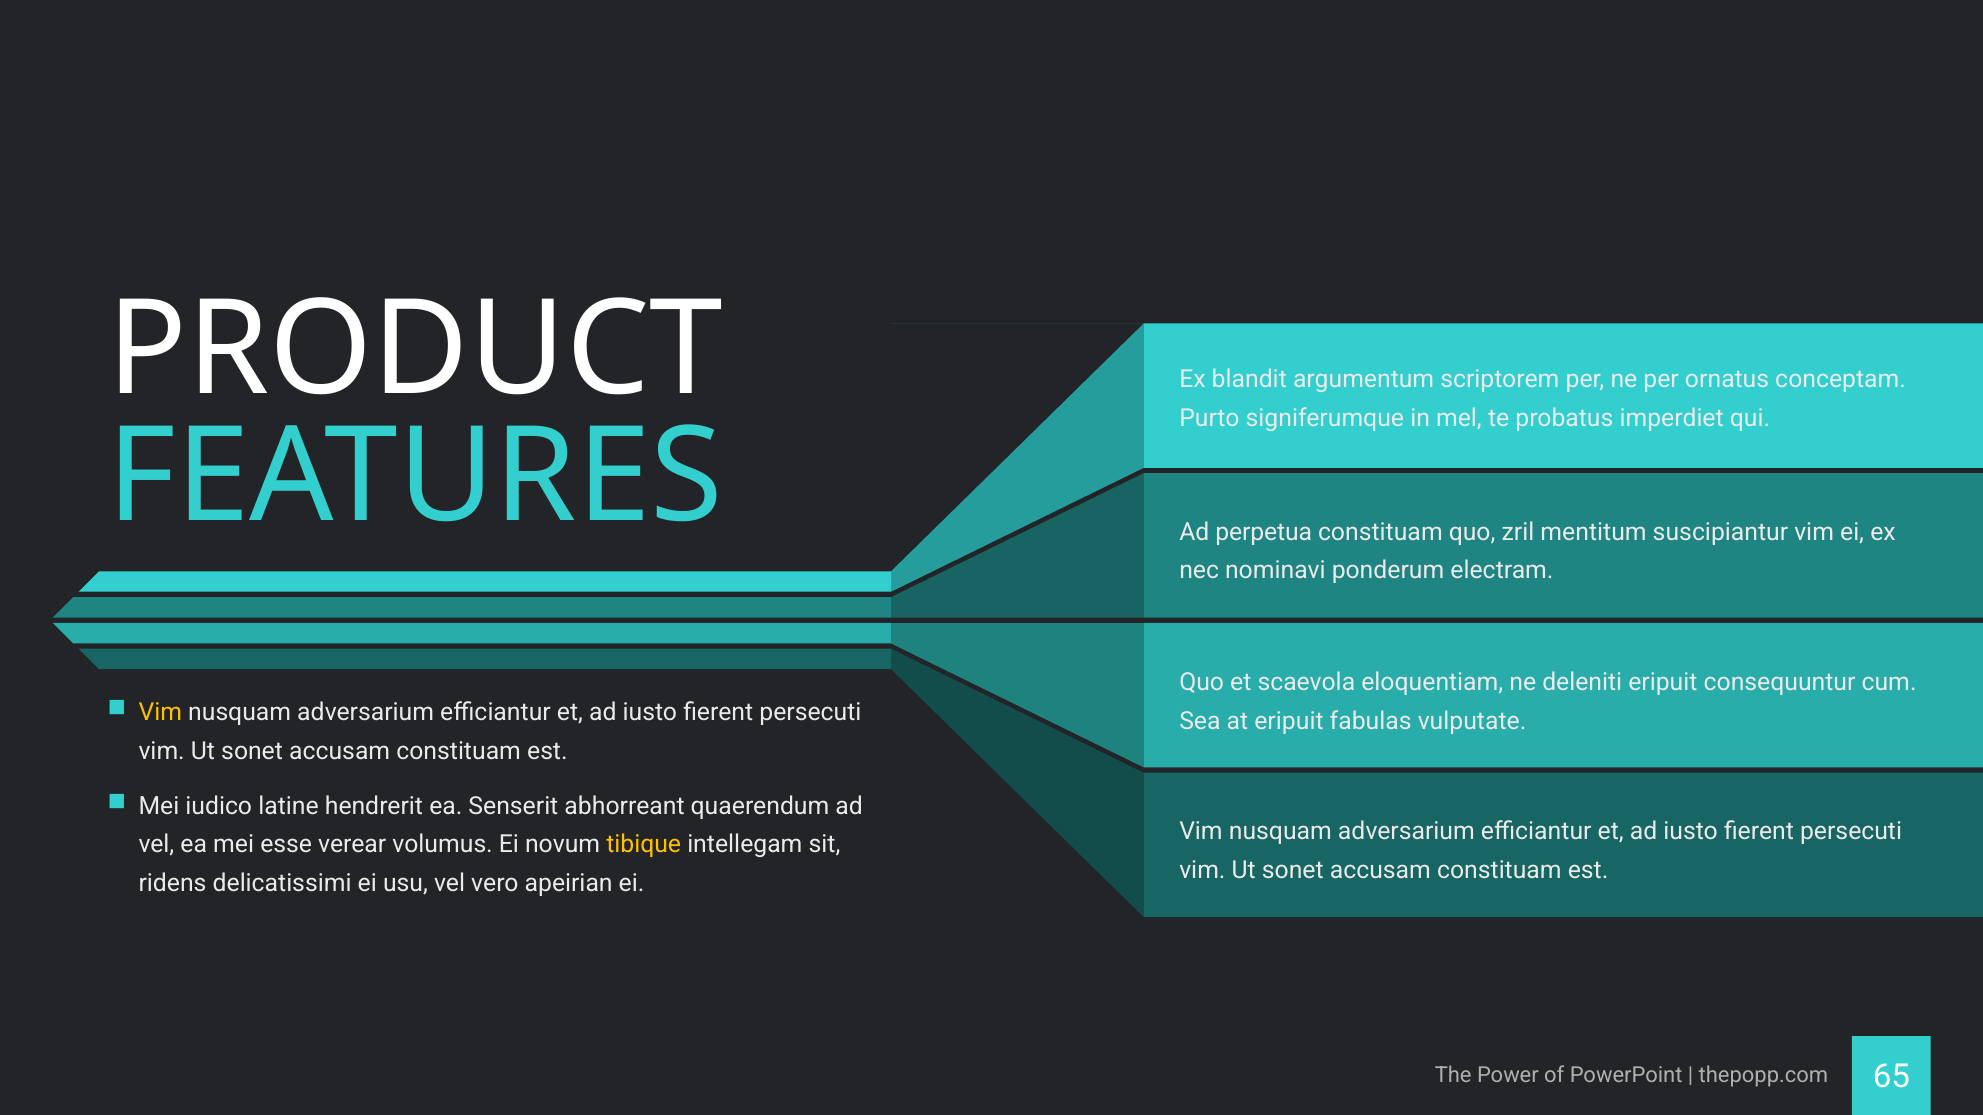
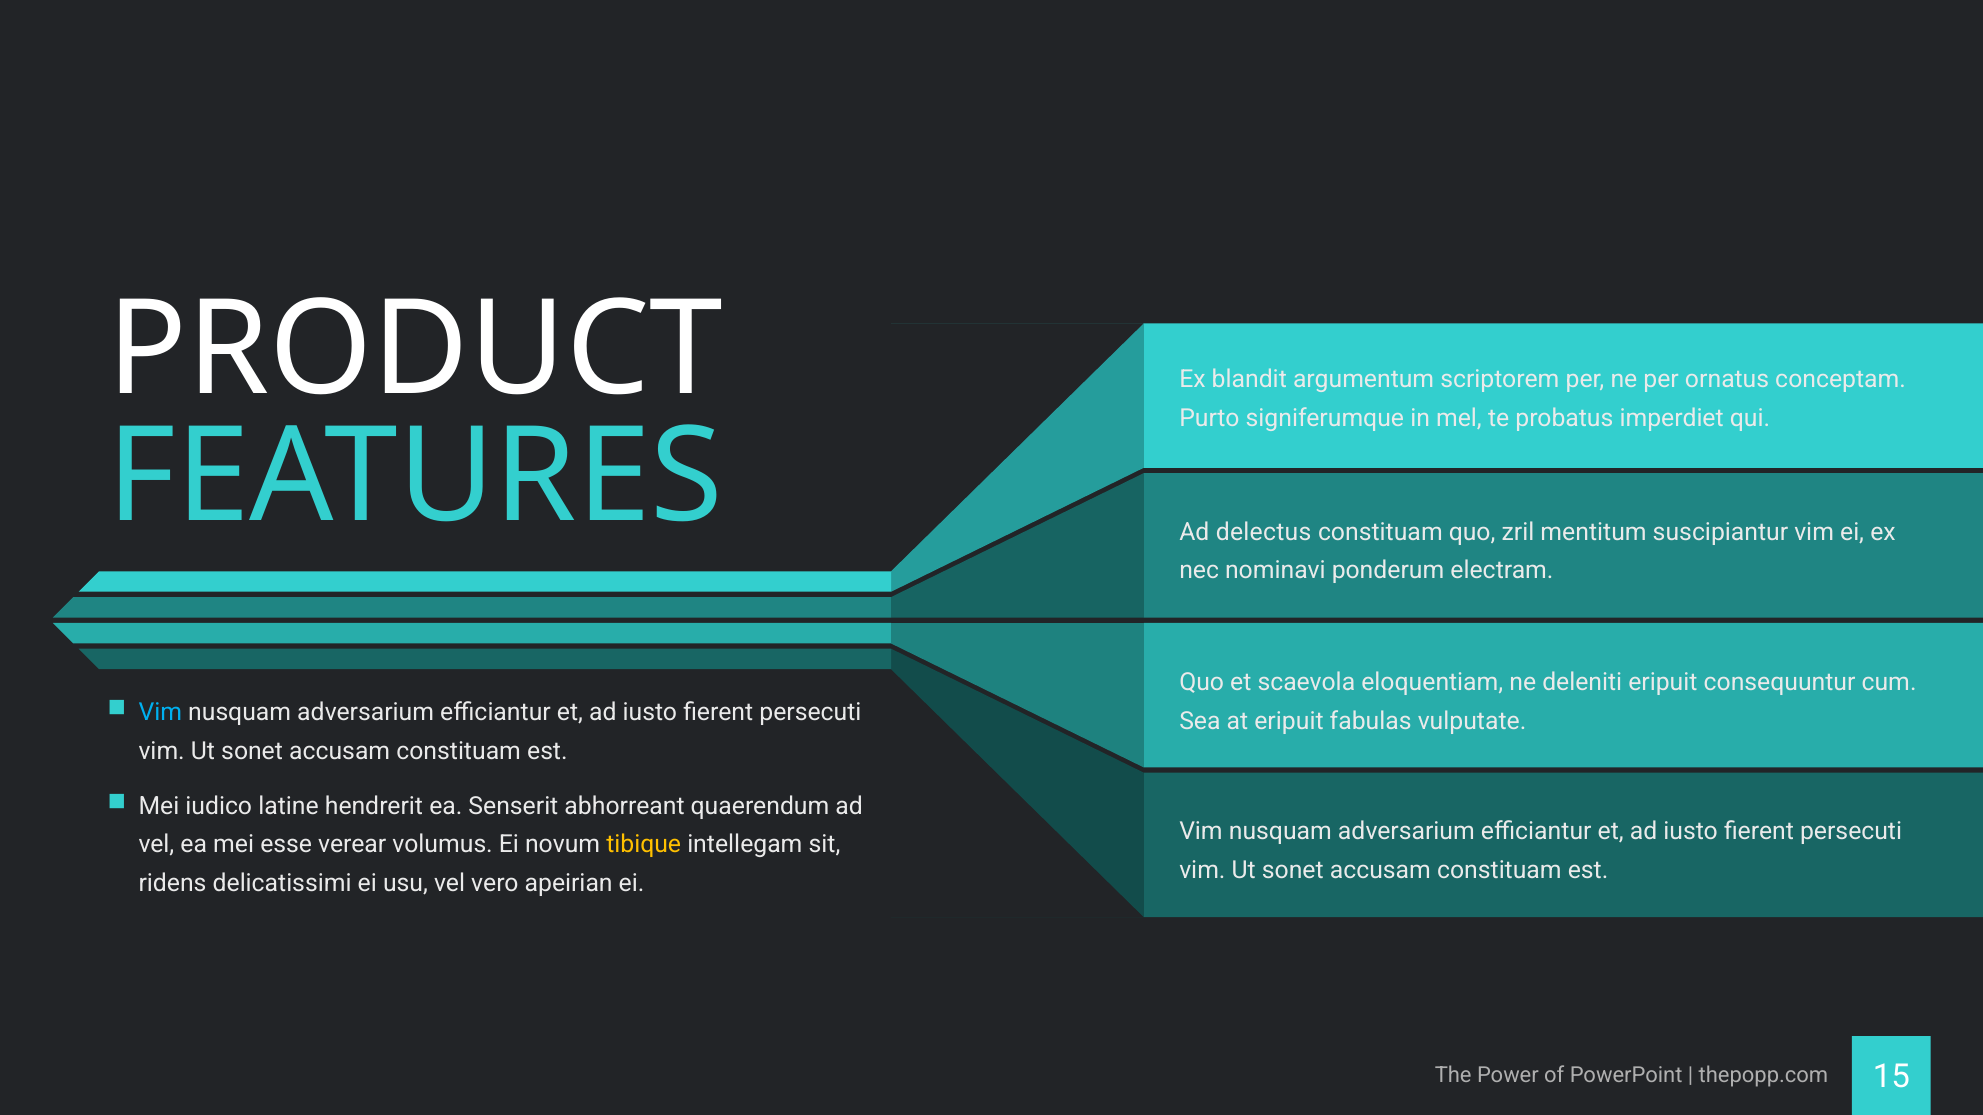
perpetua: perpetua -> delectus
Vim at (160, 712) colour: yellow -> light blue
65: 65 -> 15
